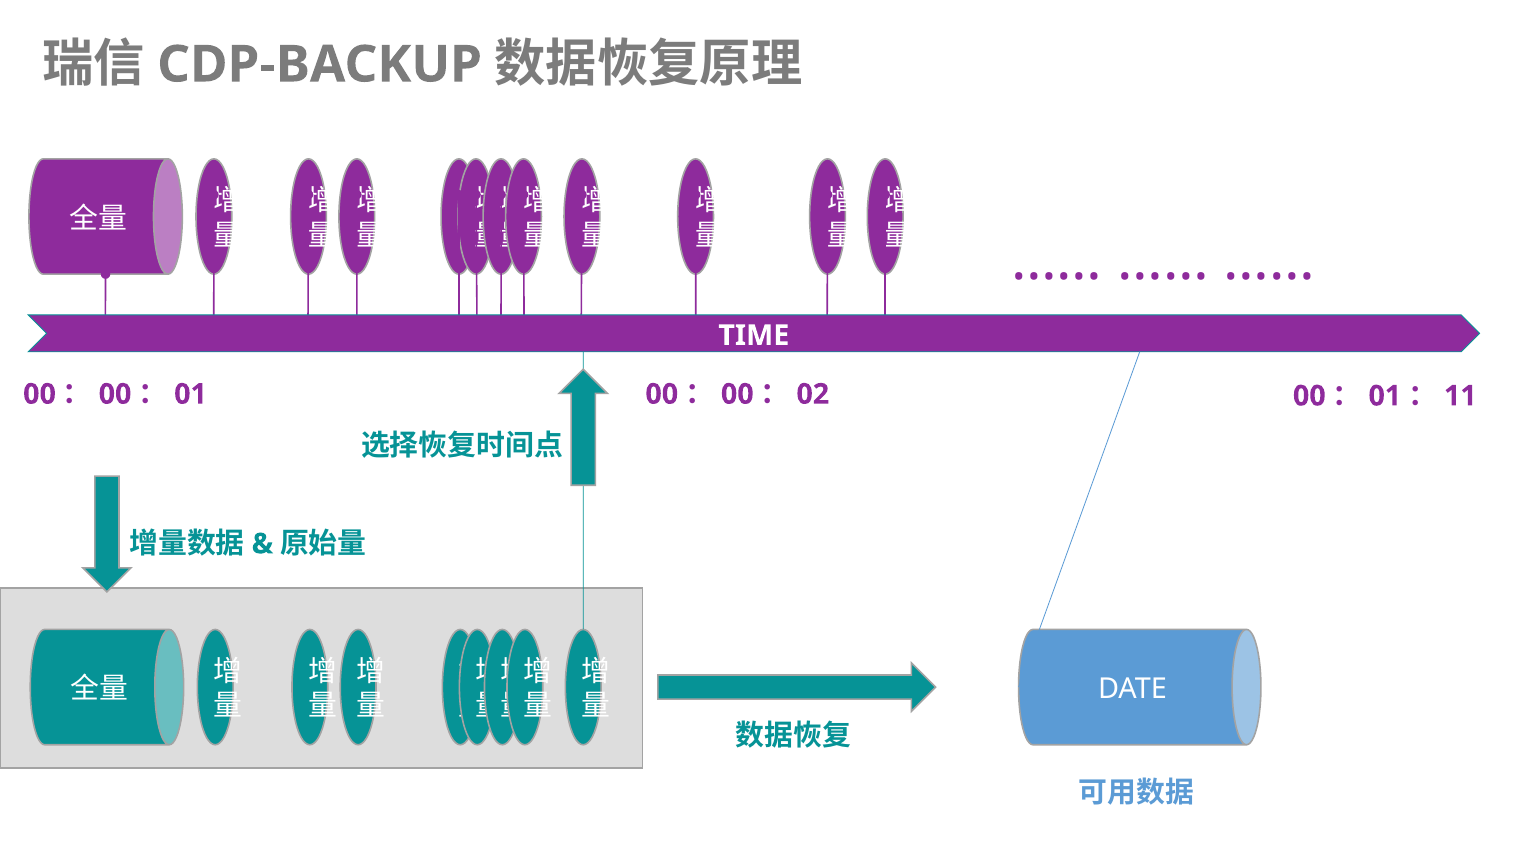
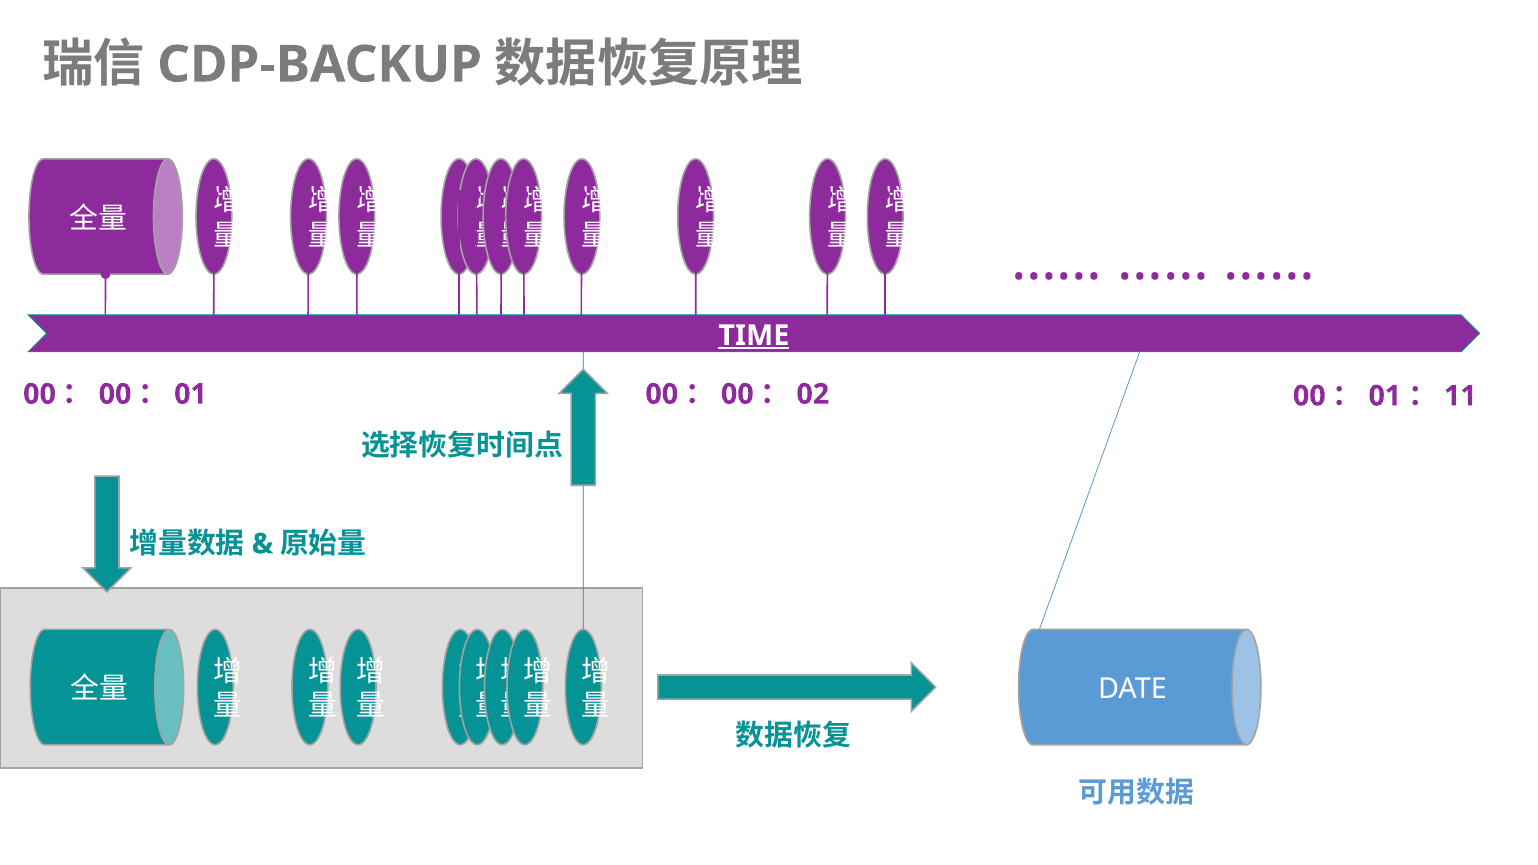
TIME underline: none -> present
